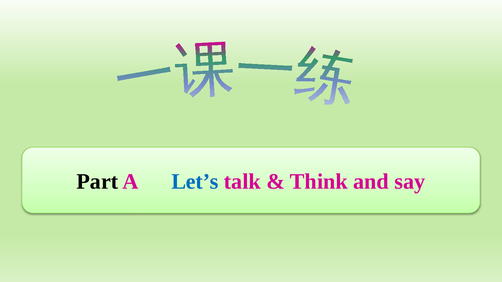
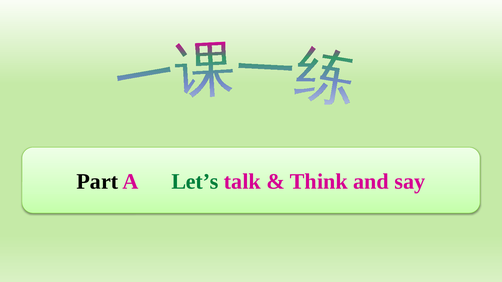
Let’s colour: blue -> green
